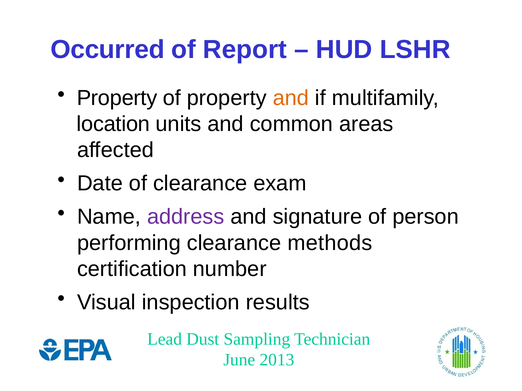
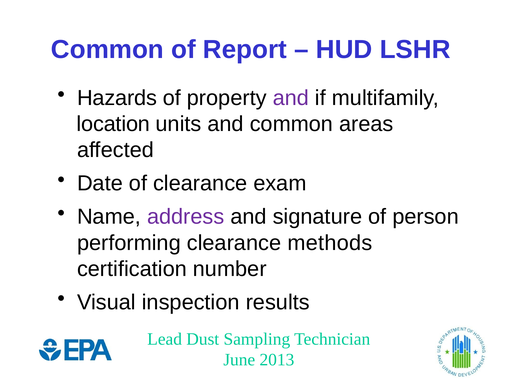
Occurred at (108, 50): Occurred -> Common
Property at (117, 98): Property -> Hazards
and at (291, 98) colour: orange -> purple
